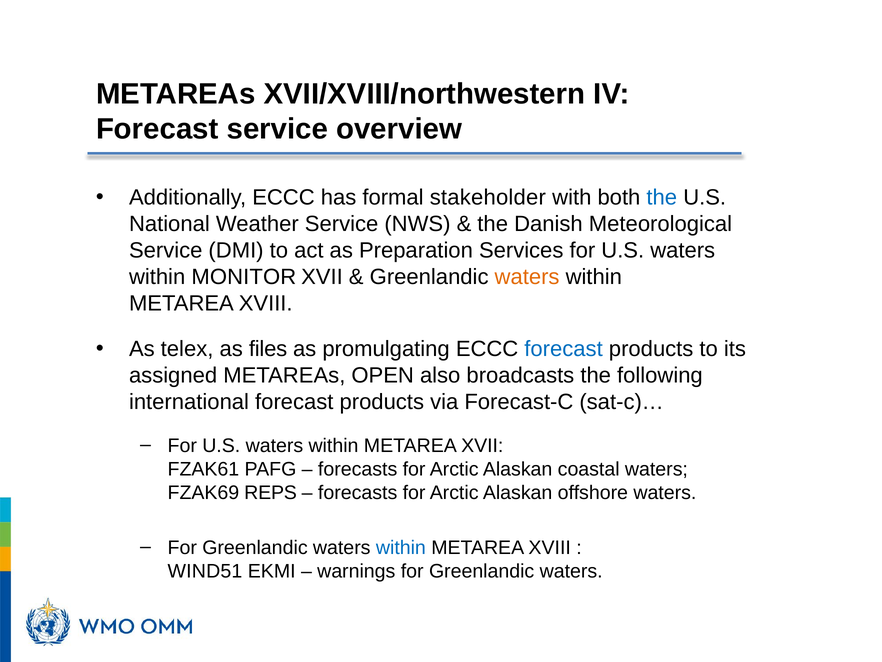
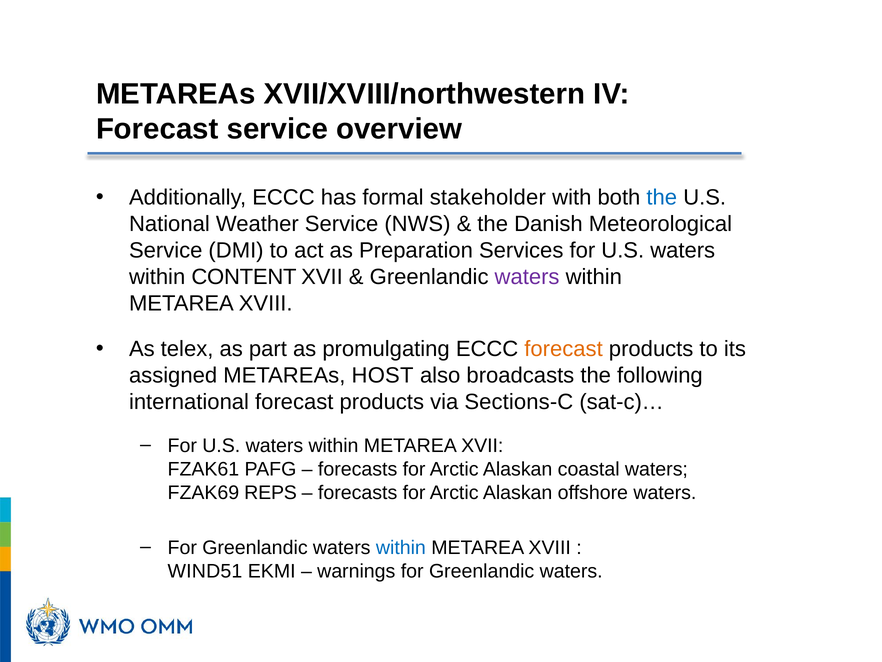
MONITOR: MONITOR -> CONTENT
waters at (527, 277) colour: orange -> purple
files: files -> part
forecast at (564, 349) colour: blue -> orange
OPEN: OPEN -> HOST
Forecast-C: Forecast-C -> Sections-C
